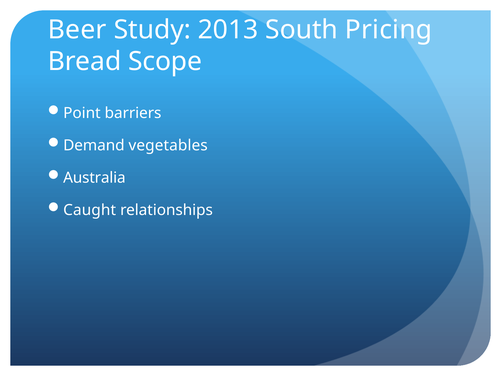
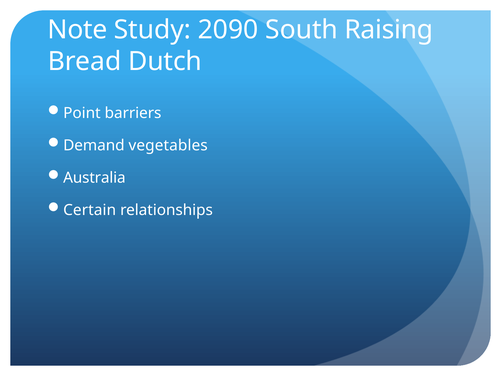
Beer: Beer -> Note
2013: 2013 -> 2090
Pricing: Pricing -> Raising
Scope: Scope -> Dutch
Caught: Caught -> Certain
